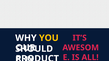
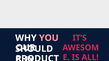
YOU colour: yellow -> pink
